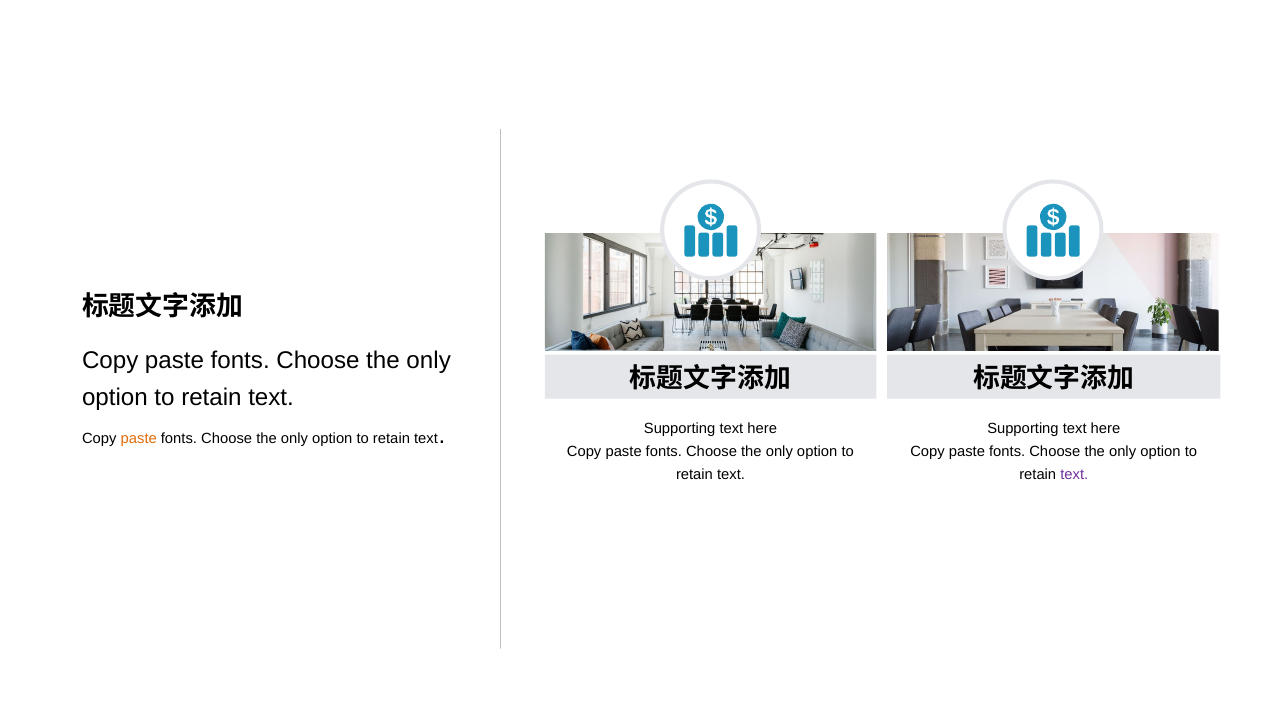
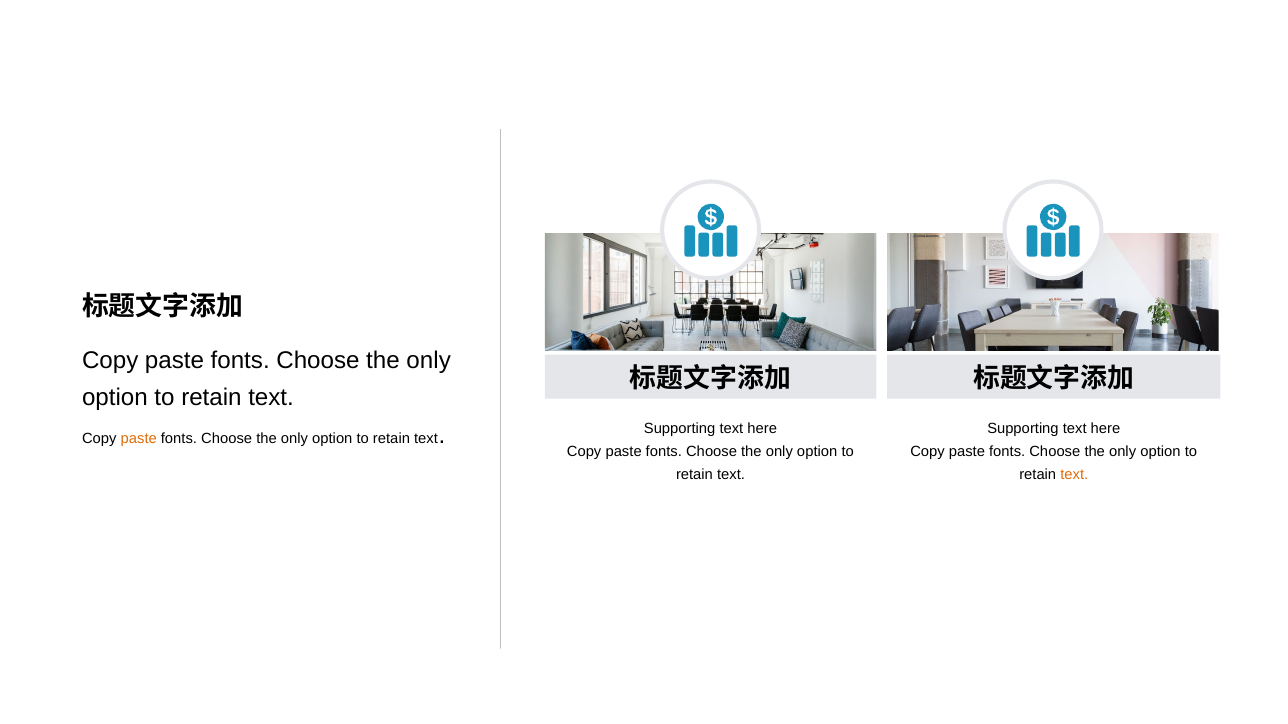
text at (1074, 475) colour: purple -> orange
